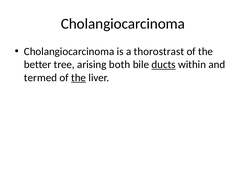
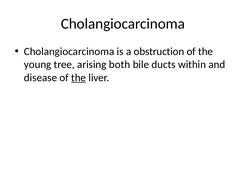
thorostrast: thorostrast -> obstruction
better: better -> young
ducts underline: present -> none
termed: termed -> disease
